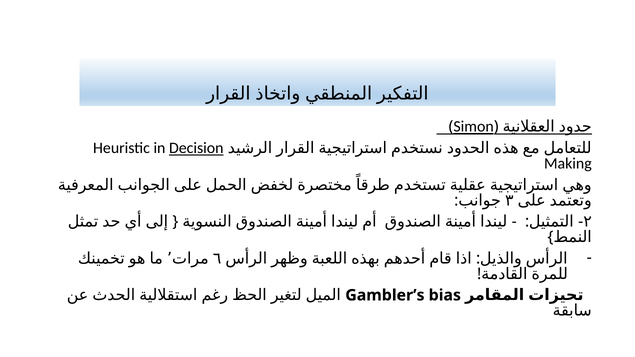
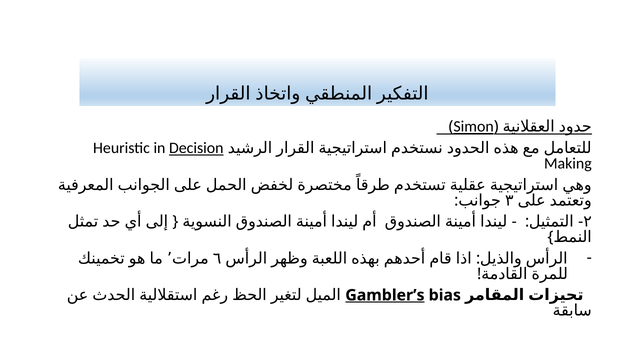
Gambler’s underline: none -> present
